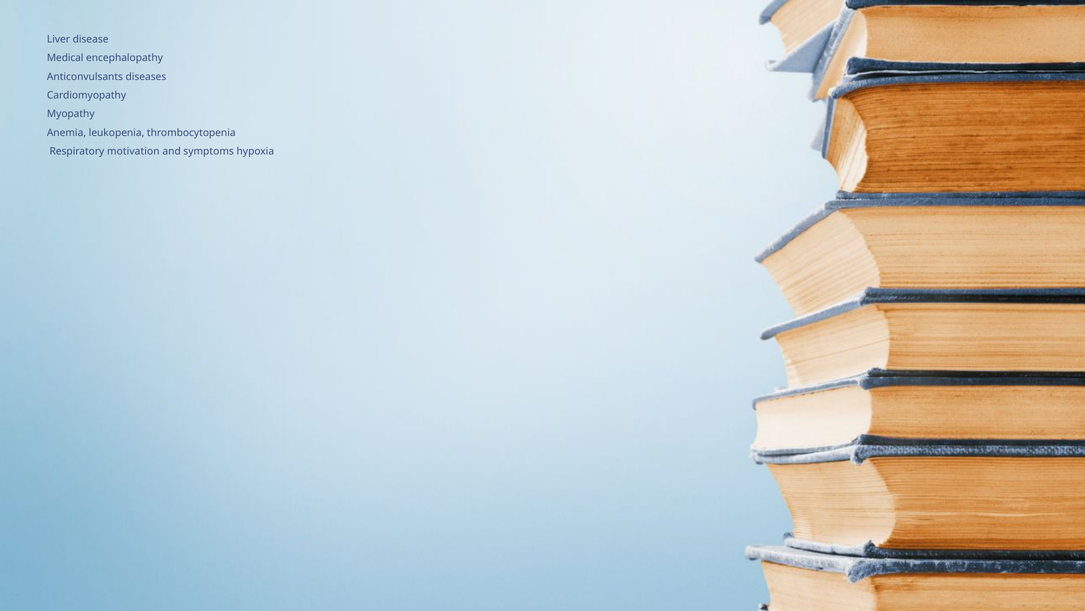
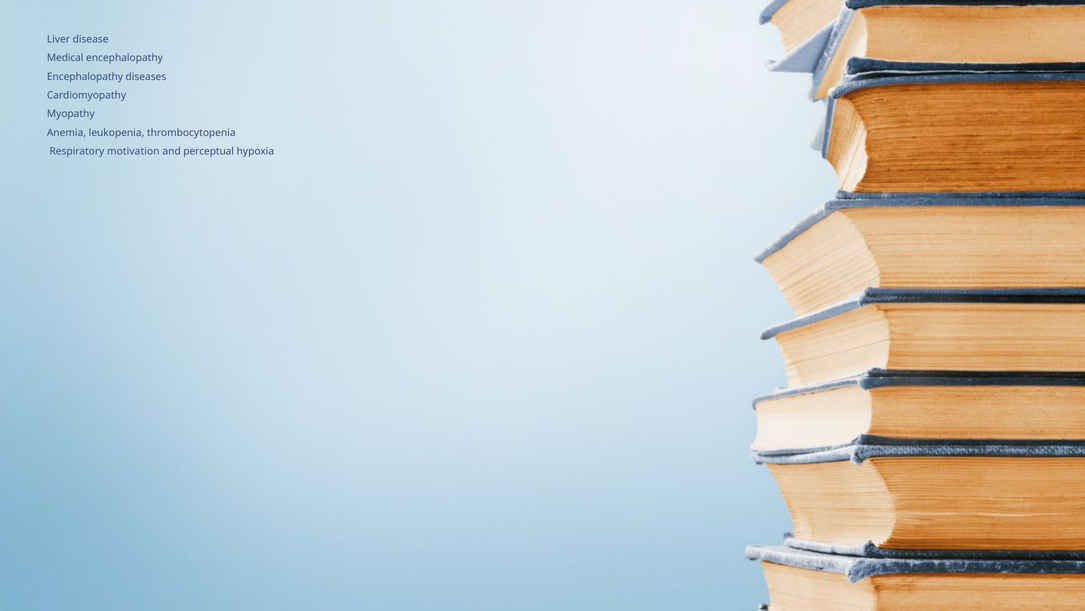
Anticonvulsants at (85, 77): Anticonvulsants -> Encephalopathy
symptoms: symptoms -> perceptual
